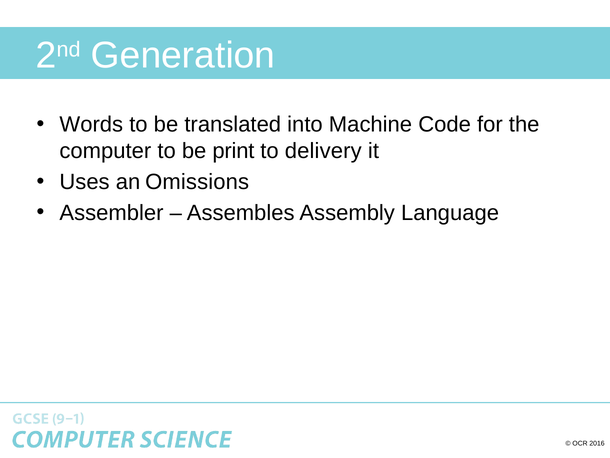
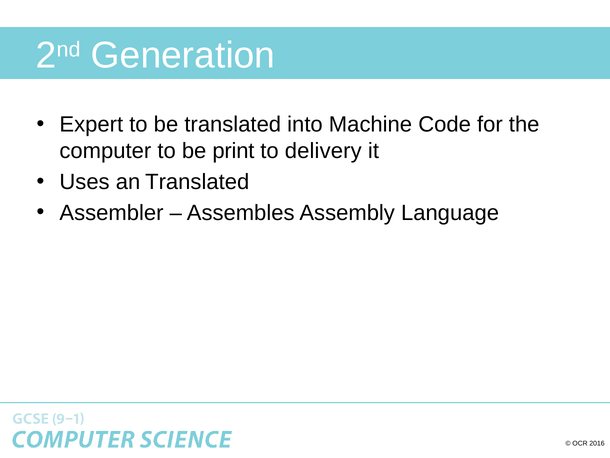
Words: Words -> Expert
an Omissions: Omissions -> Translated
